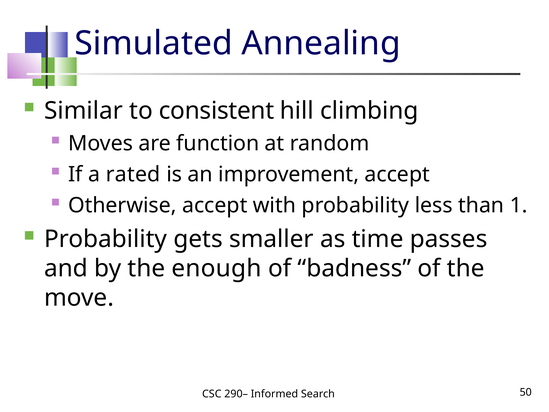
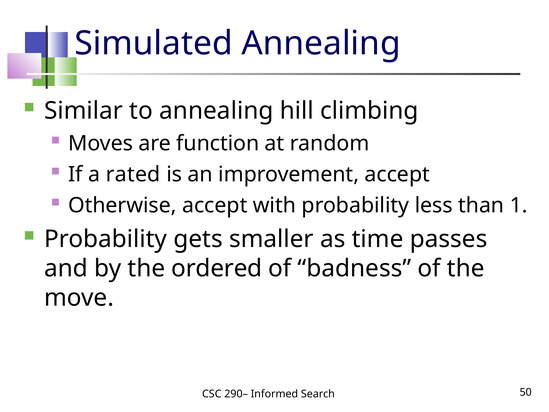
to consistent: consistent -> annealing
enough: enough -> ordered
